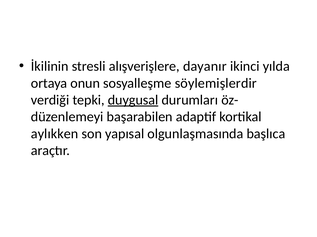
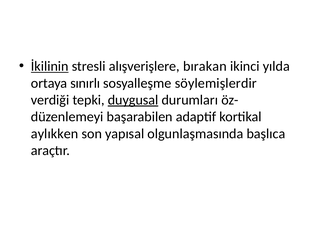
İkilinin underline: none -> present
dayanır: dayanır -> bırakan
onun: onun -> sınırlı
